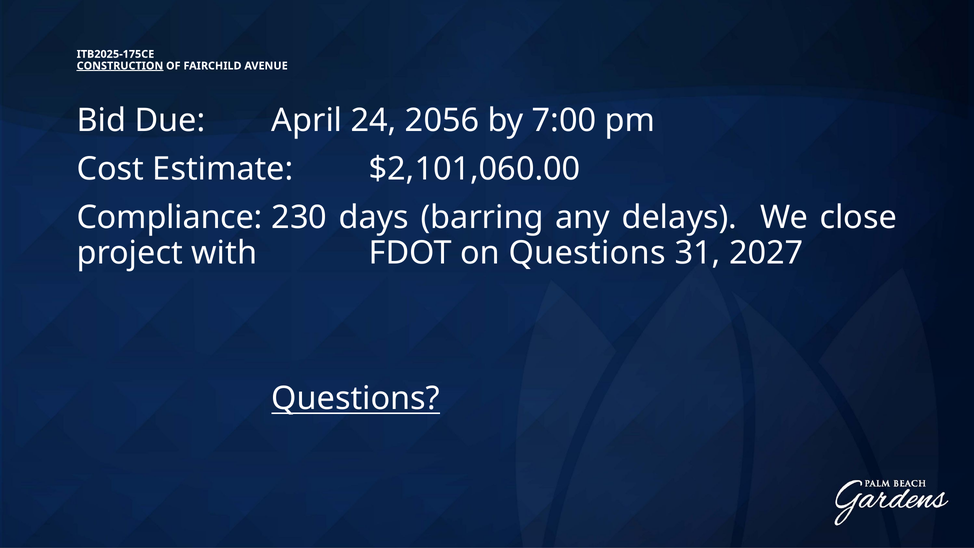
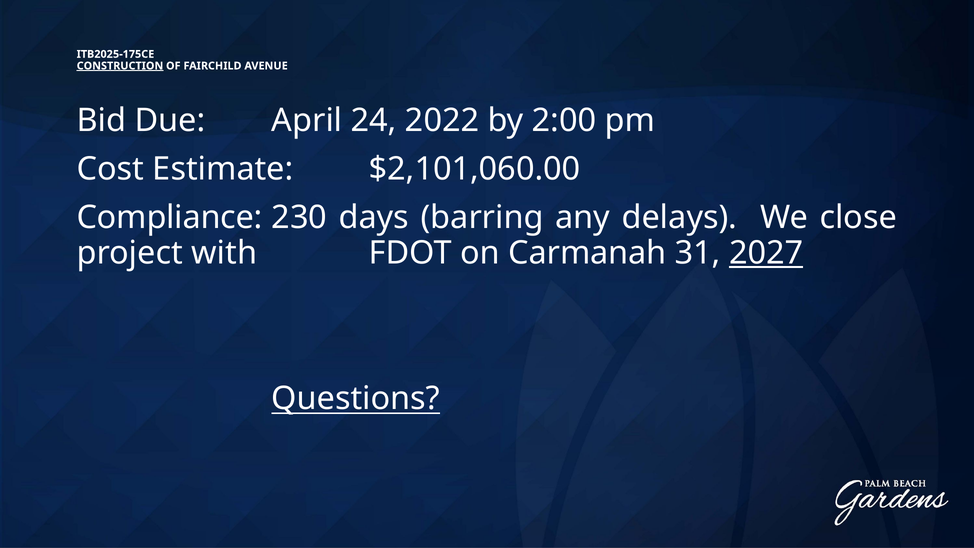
2056: 2056 -> 2022
7:00: 7:00 -> 2:00
on Questions: Questions -> Carmanah
2027 underline: none -> present
